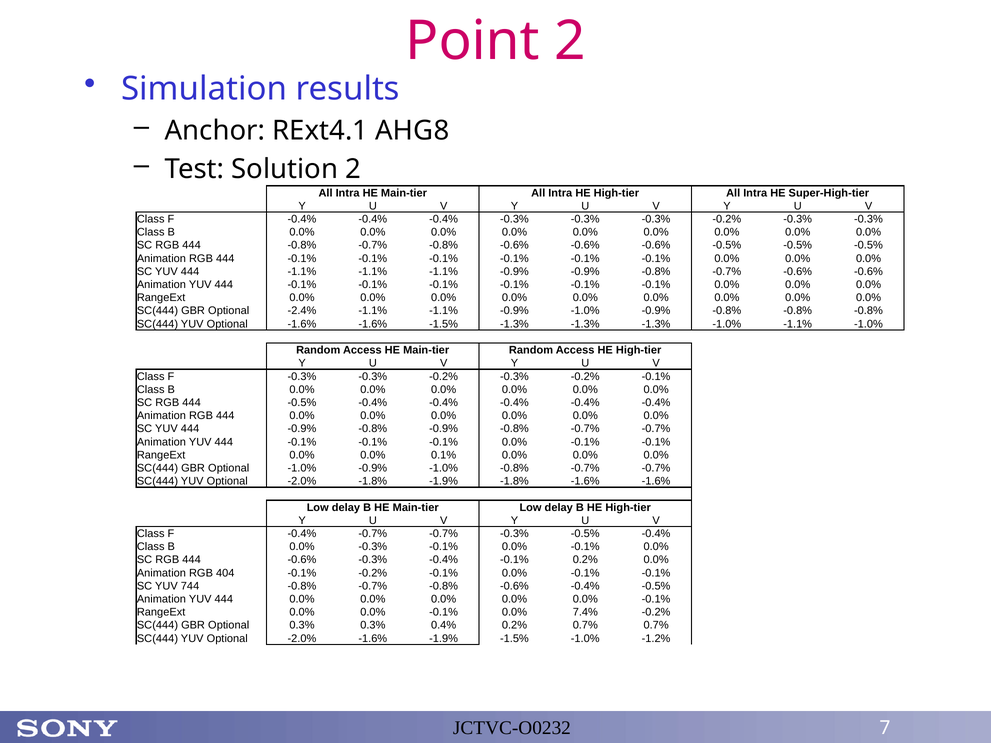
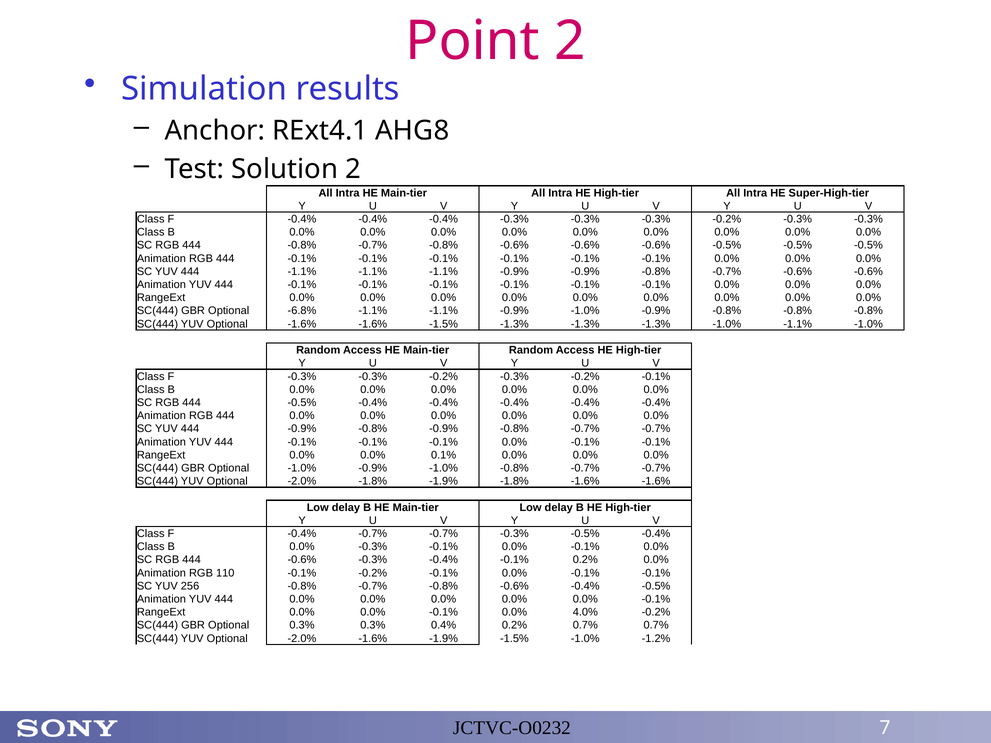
-2.4%: -2.4% -> -6.8%
404: 404 -> 110
744: 744 -> 256
7.4%: 7.4% -> 4.0%
